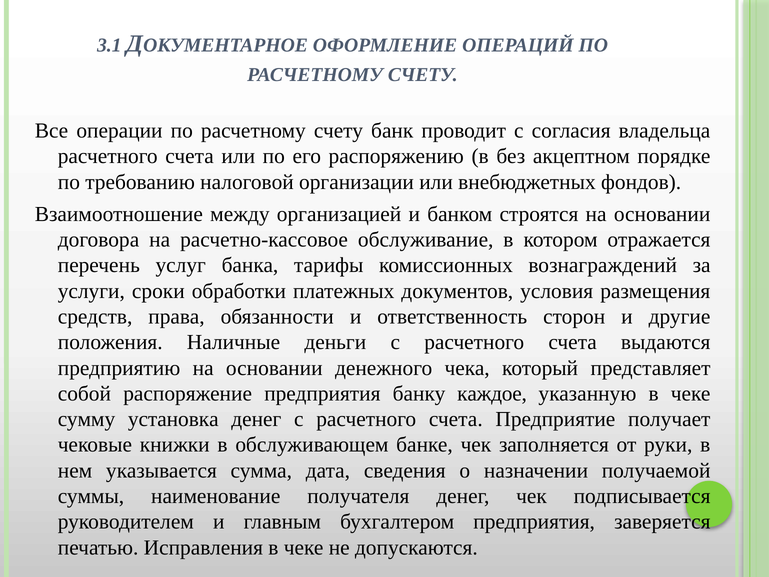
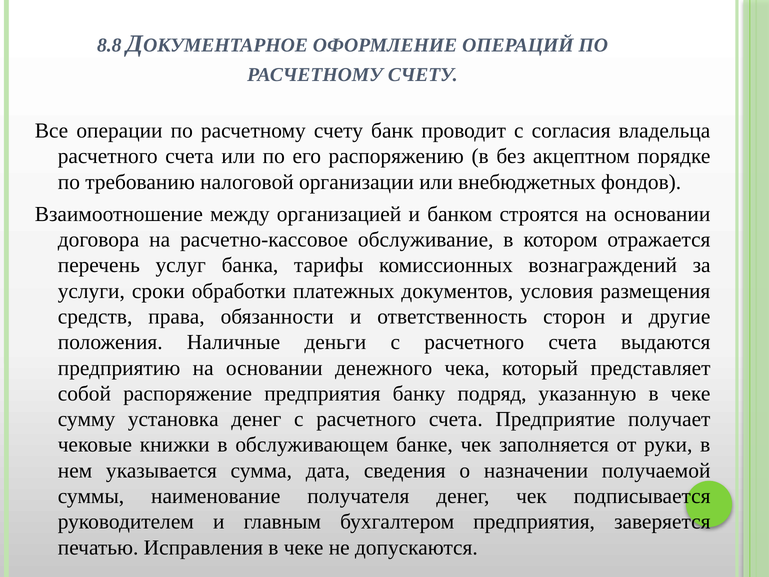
3.1: 3.1 -> 8.8
каждое: каждое -> подряд
